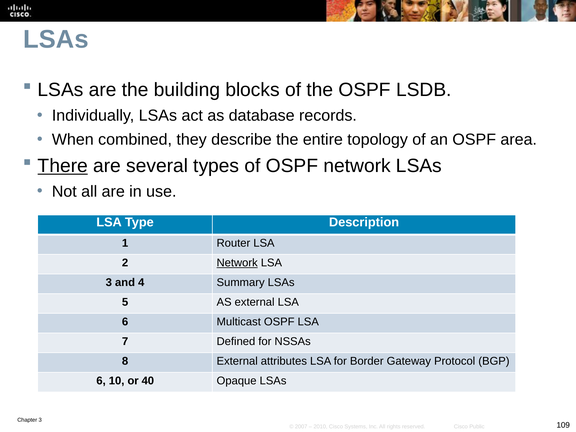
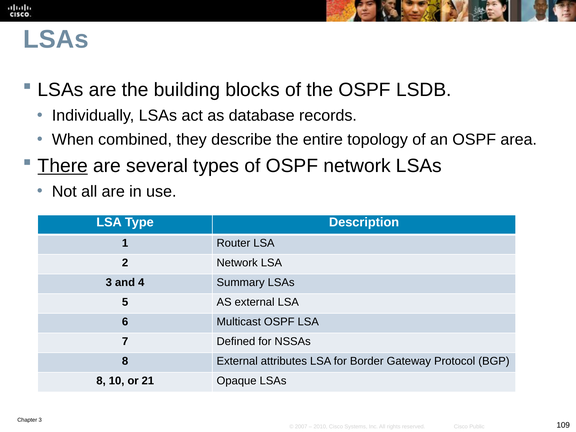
Network at (237, 263) underline: present -> none
6 at (101, 381): 6 -> 8
40: 40 -> 21
